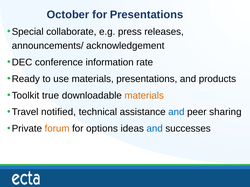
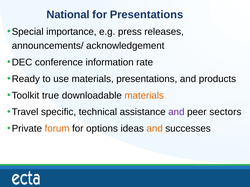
October: October -> National
collaborate: collaborate -> importance
notified: notified -> specific
and at (176, 112) colour: blue -> purple
sharing: sharing -> sectors
and at (155, 129) colour: blue -> orange
